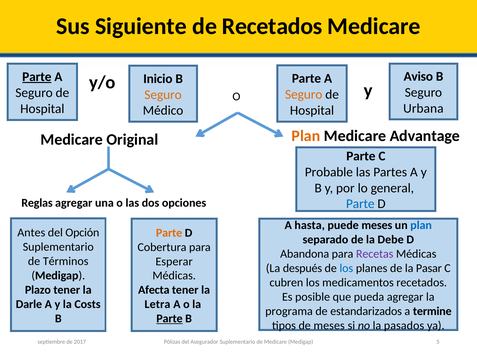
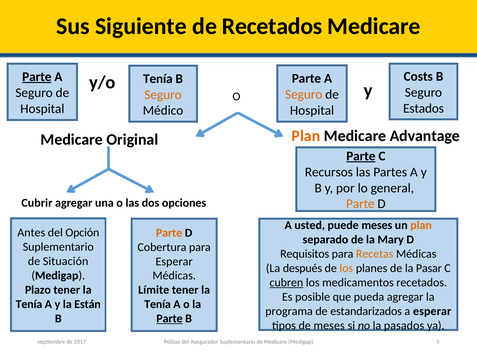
Aviso: Aviso -> Costs
Inicio at (158, 79): Inicio -> Tenía
Urbana: Urbana -> Estados
Parte at (361, 156) underline: none -> present
Probable: Probable -> Recursos
Reglas: Reglas -> Cubrir
Parte at (360, 204) colour: blue -> orange
hasta: hasta -> usted
plan at (421, 225) colour: blue -> orange
Debe: Debe -> Mary
Abandona: Abandona -> Requisitos
Recetas colour: purple -> orange
Términos: Términos -> Situación
los at (346, 268) colour: blue -> orange
cubren underline: none -> present
Afecta: Afecta -> Límite
Darle at (29, 304): Darle -> Tenía
Costs: Costs -> Están
Letra at (157, 304): Letra -> Tenía
a termine: termine -> esperar
